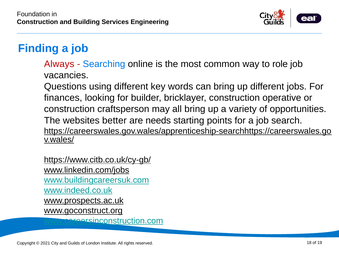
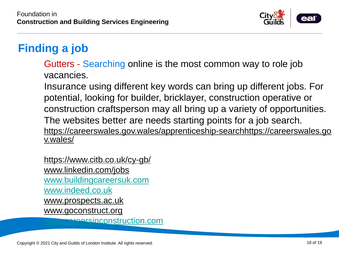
Always: Always -> Gutters
Questions: Questions -> Insurance
finances: finances -> potential
